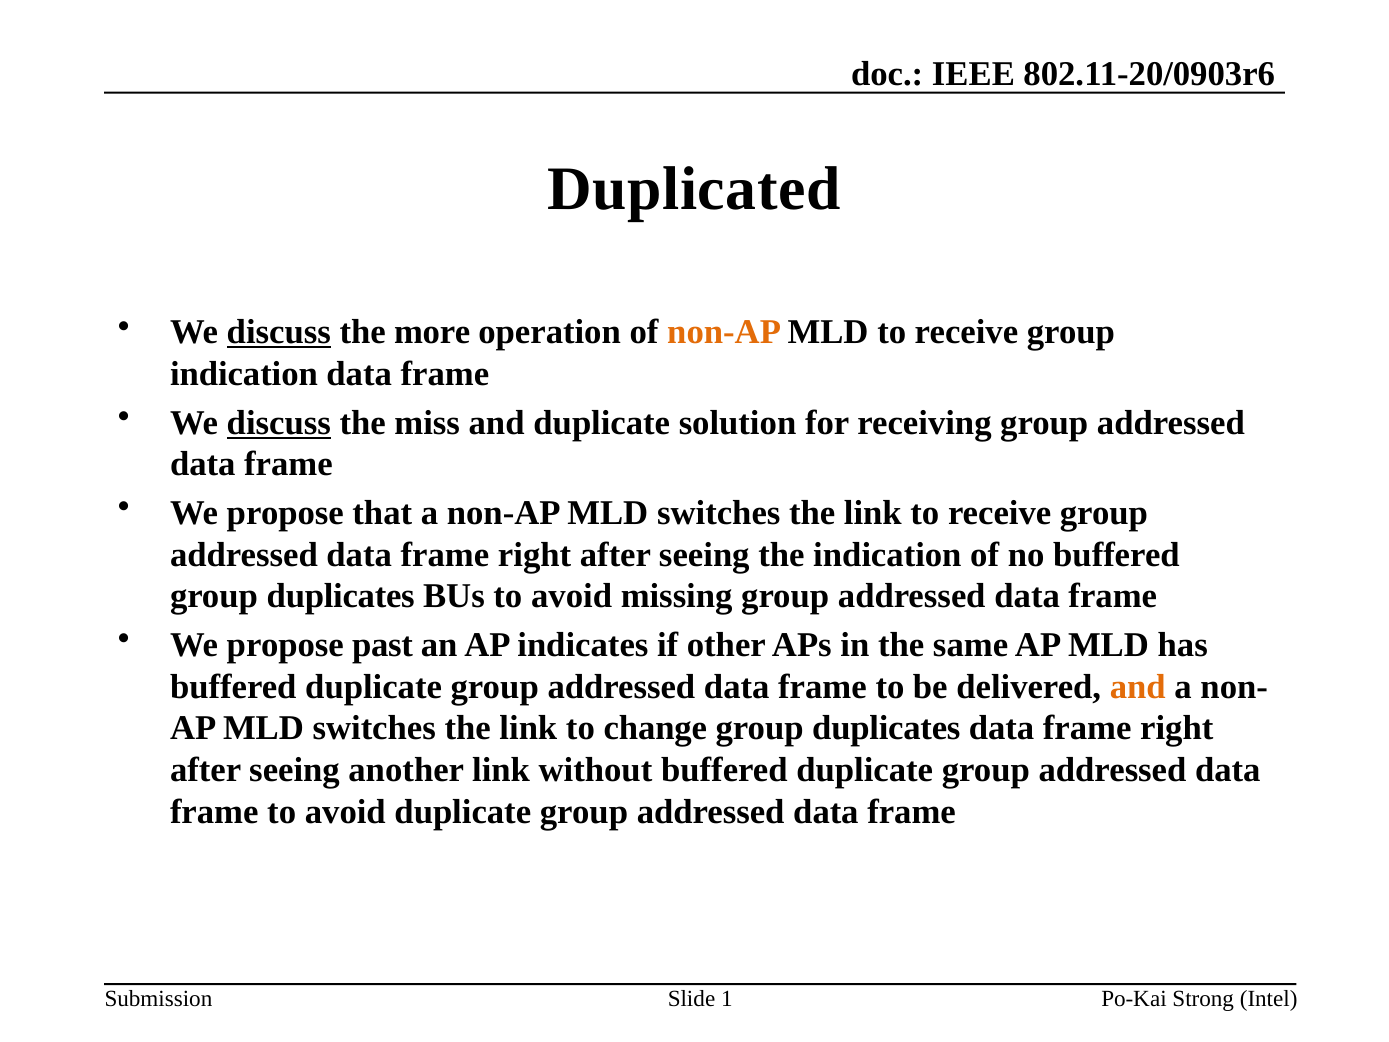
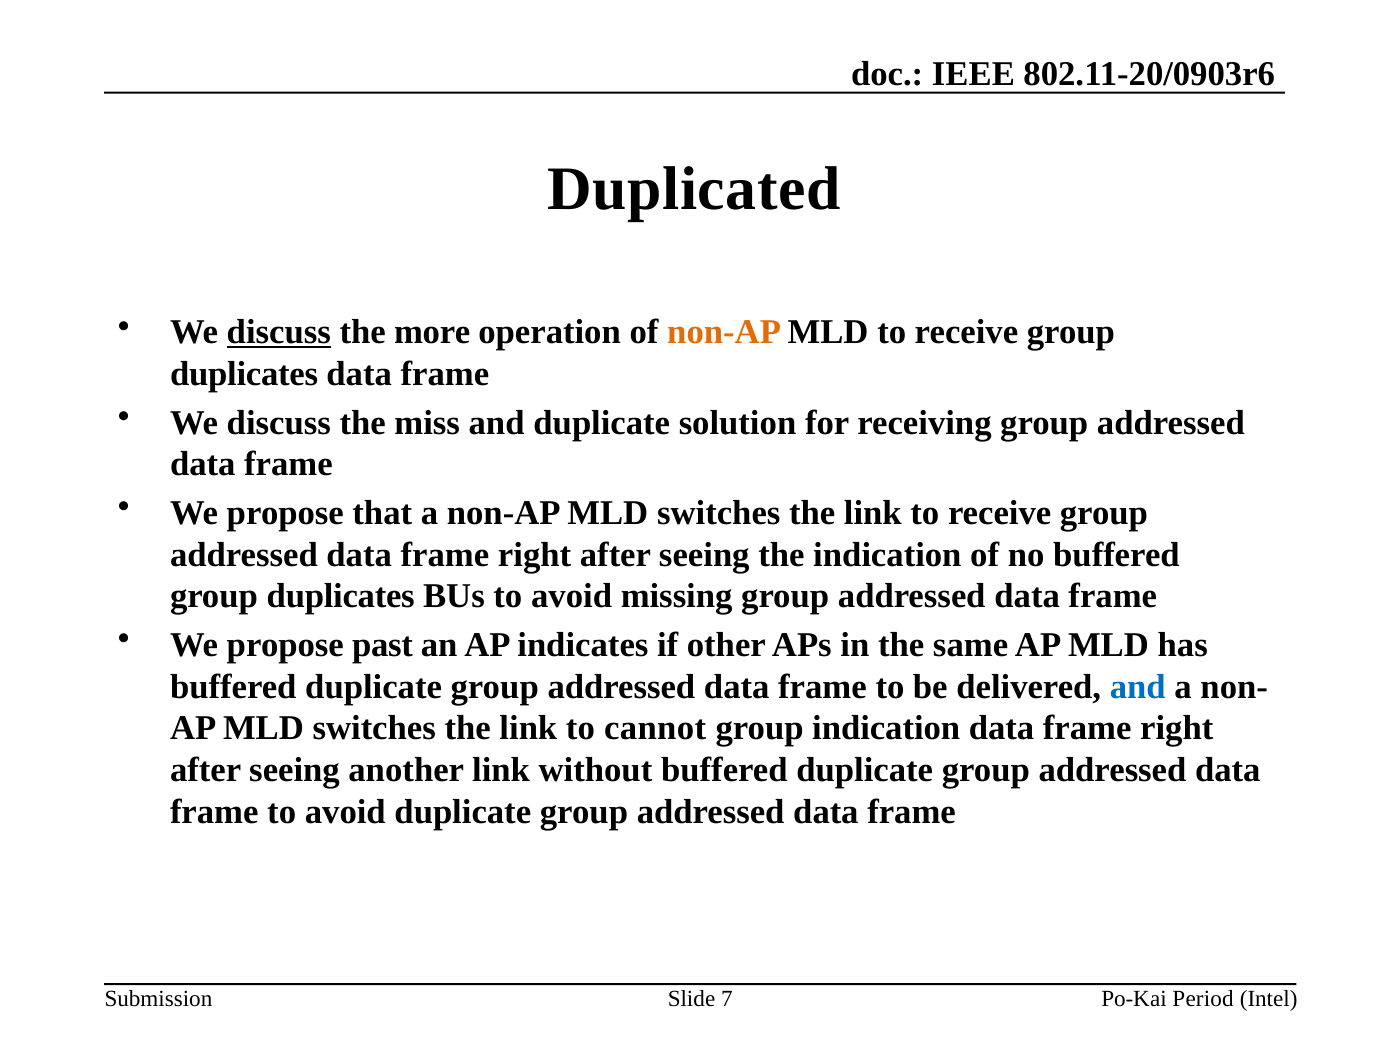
indication at (244, 374): indication -> duplicates
discuss at (279, 423) underline: present -> none
and at (1138, 687) colour: orange -> blue
change: change -> cannot
duplicates at (886, 728): duplicates -> indication
1: 1 -> 7
Strong: Strong -> Period
